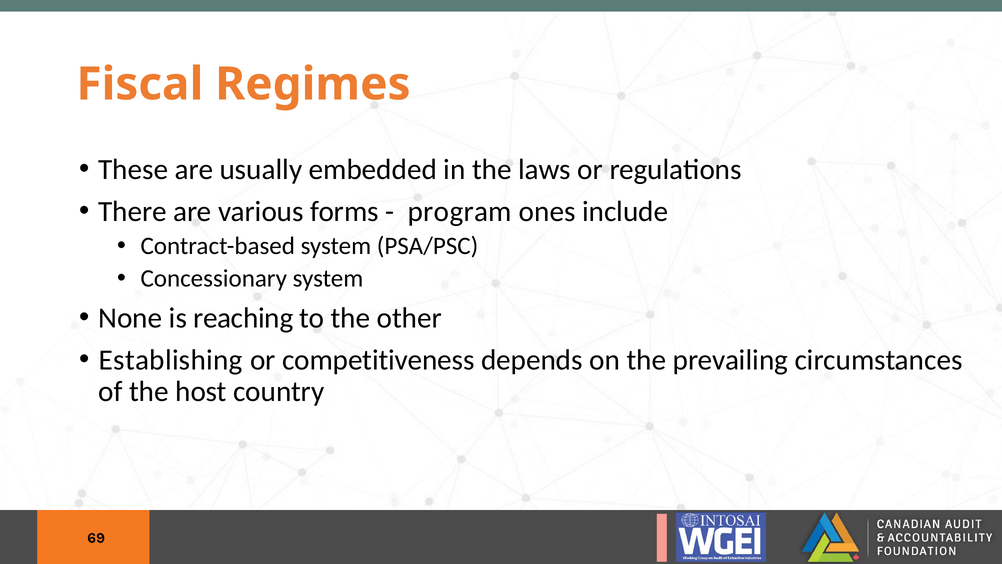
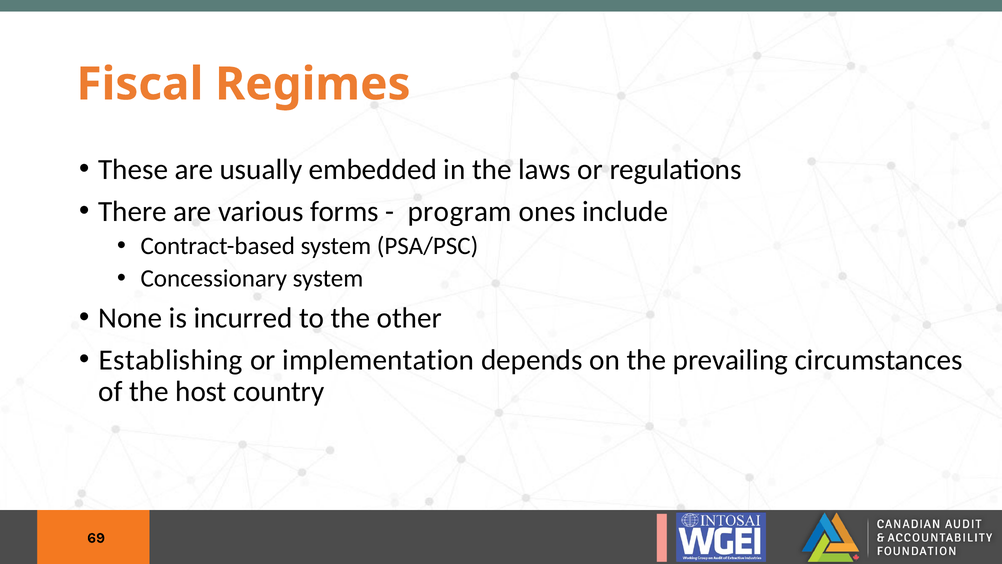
reaching: reaching -> incurred
competitiveness: competitiveness -> implementation
